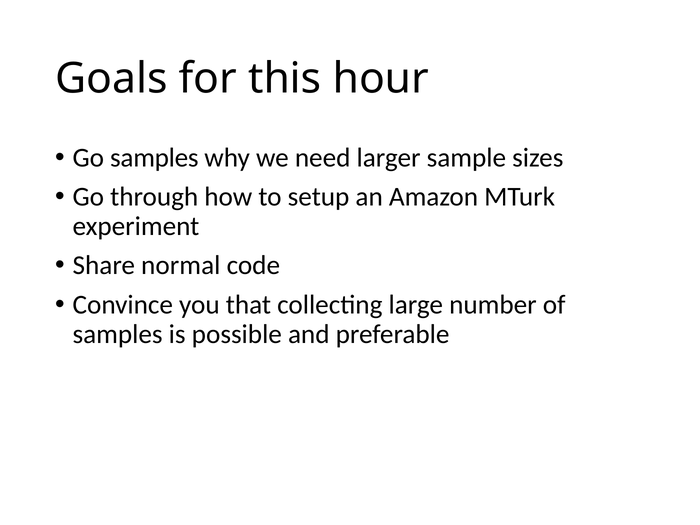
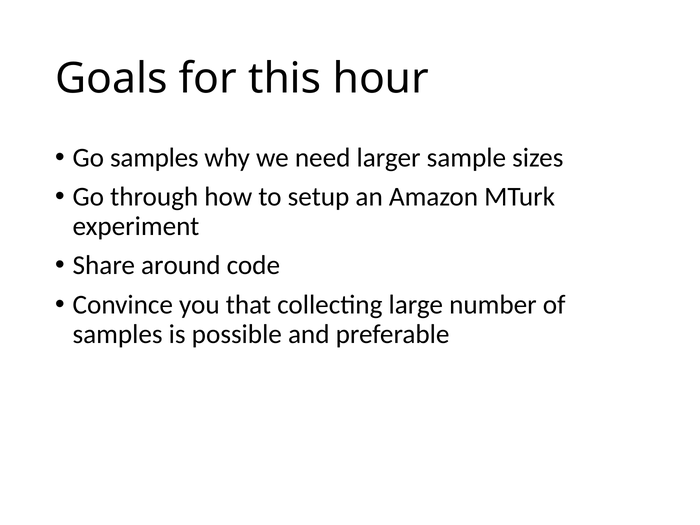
normal: normal -> around
